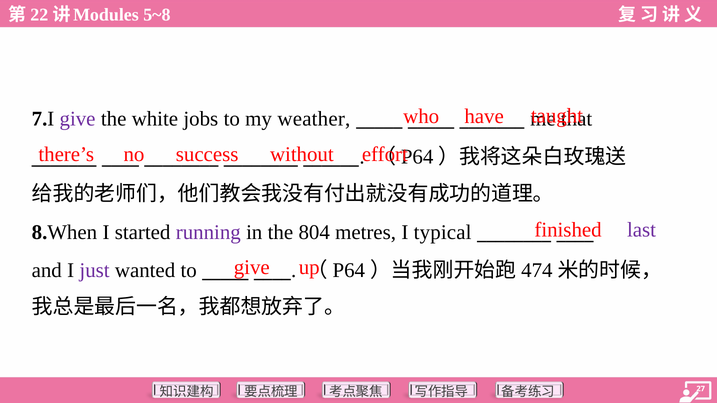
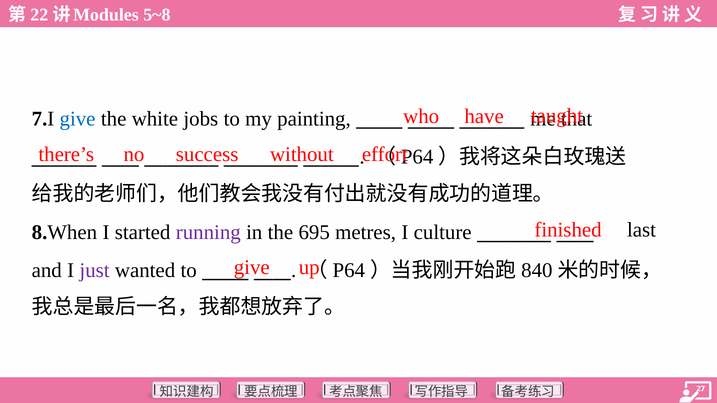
give at (78, 119) colour: purple -> blue
weather: weather -> painting
last colour: purple -> black
804: 804 -> 695
typical: typical -> culture
474: 474 -> 840
